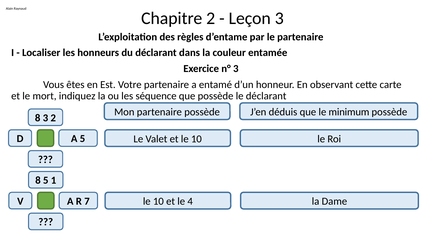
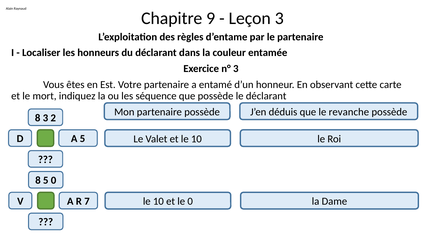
Chapitre 2: 2 -> 9
minimum: minimum -> revanche
5 1: 1 -> 0
le 4: 4 -> 0
